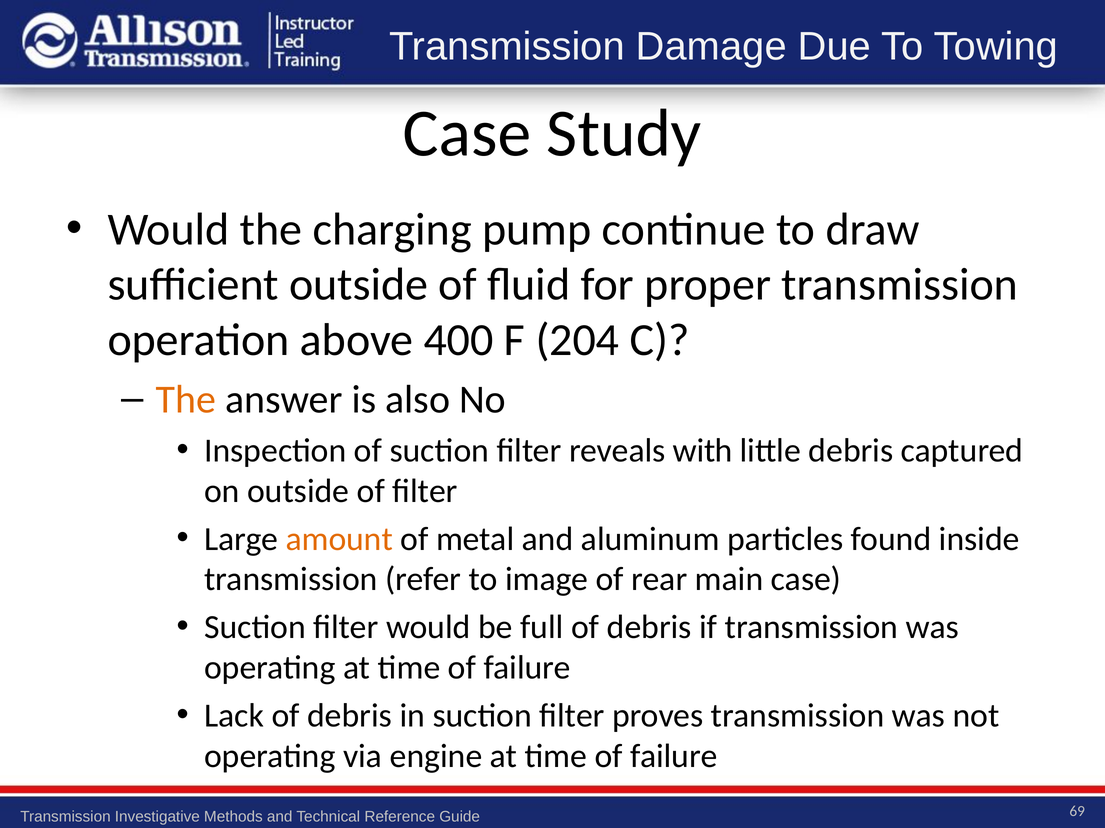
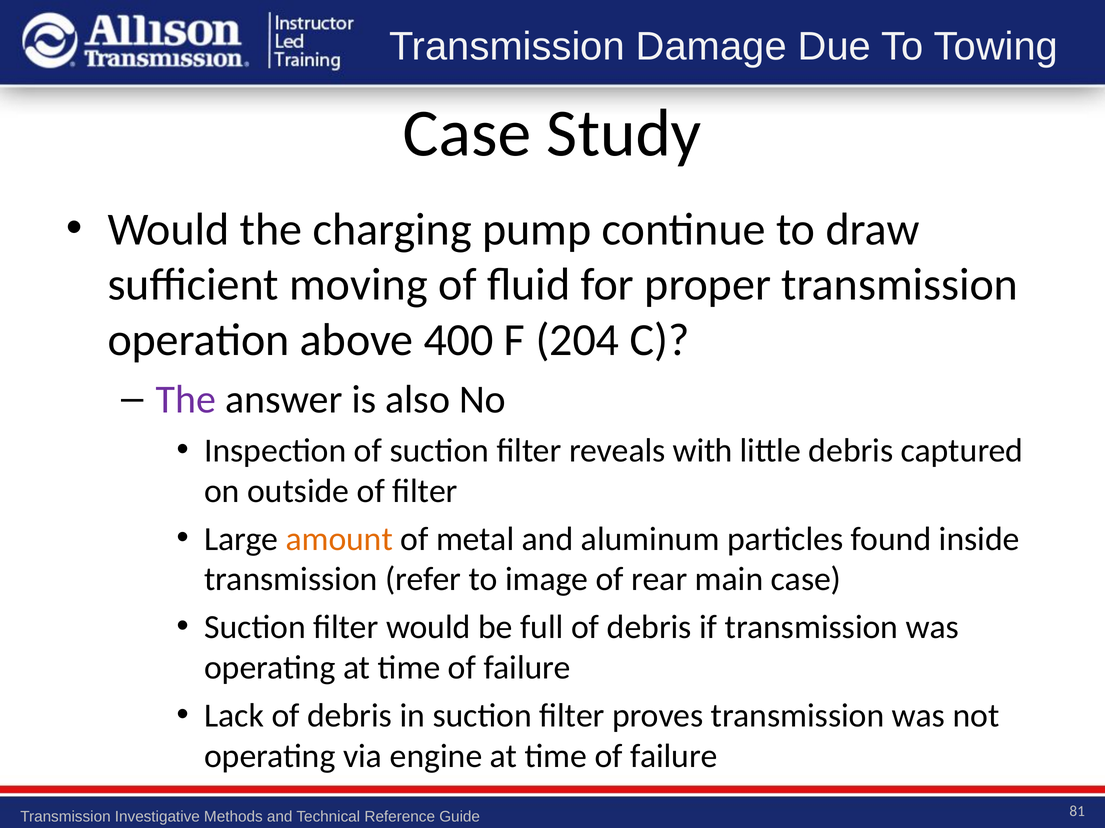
sufficient outside: outside -> moving
The at (186, 400) colour: orange -> purple
69: 69 -> 81
